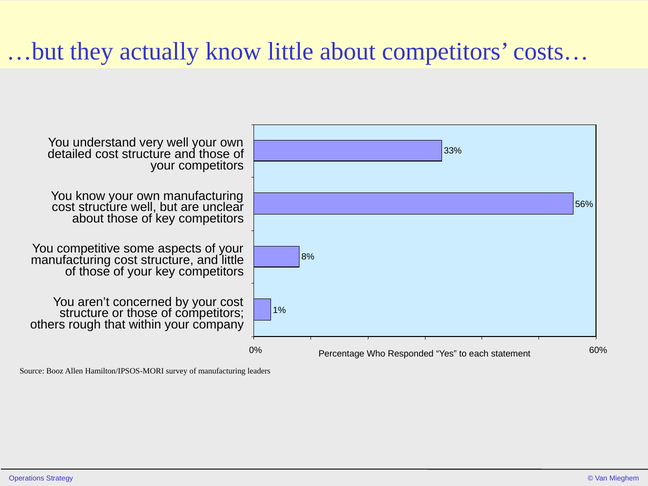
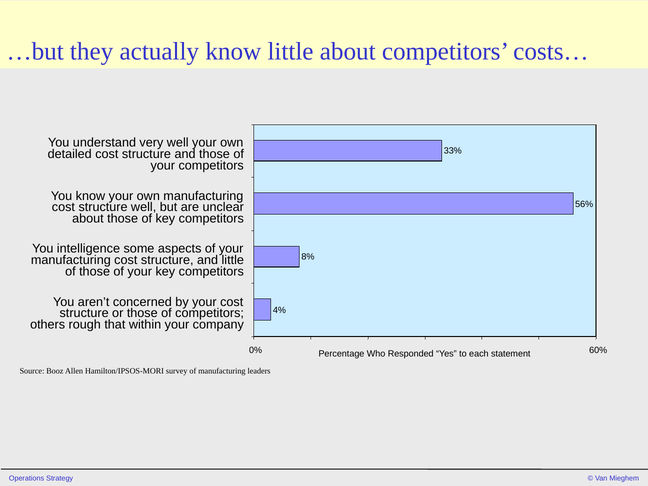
competitive: competitive -> intelligence
1%: 1% -> 4%
